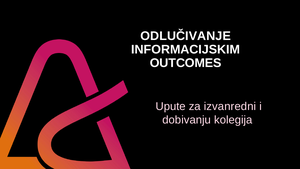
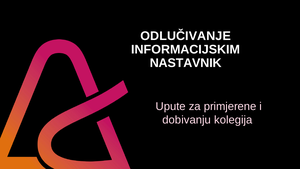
OUTCOMES: OUTCOMES -> NASTAVNIK
izvanredni: izvanredni -> primjerene
